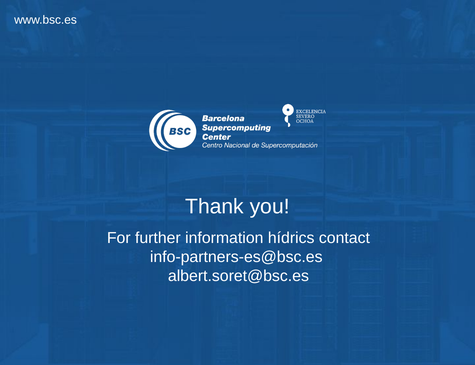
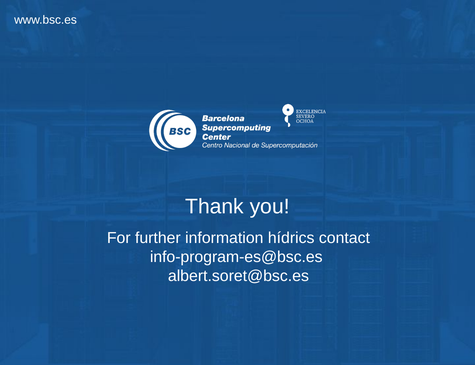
info-partners-es@bsc.es: info-partners-es@bsc.es -> info-program-es@bsc.es
